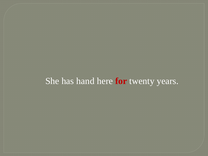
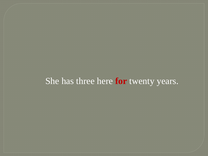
hand: hand -> three
